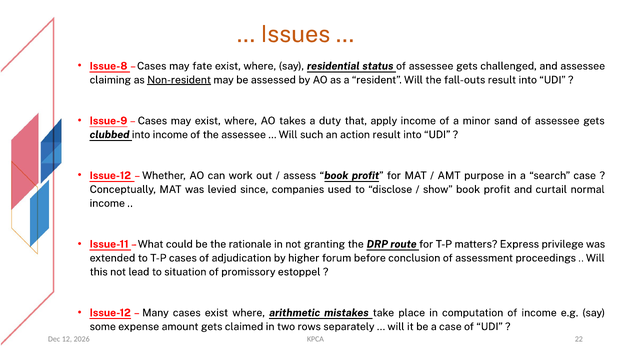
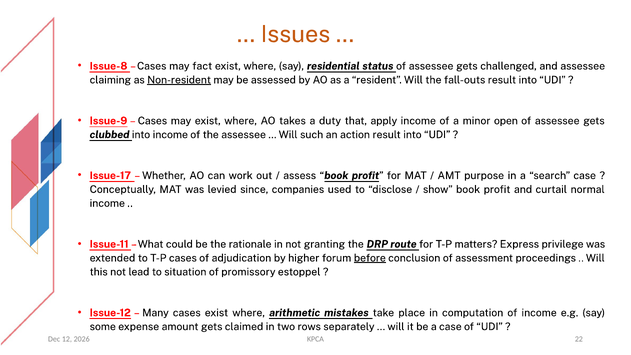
fate: fate -> fact
sand: sand -> open
Issue-12 at (110, 176): Issue-12 -> Issue-17
before underline: none -> present
